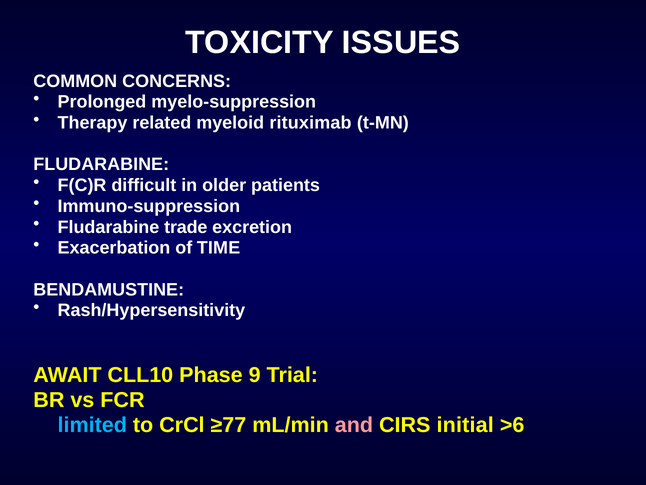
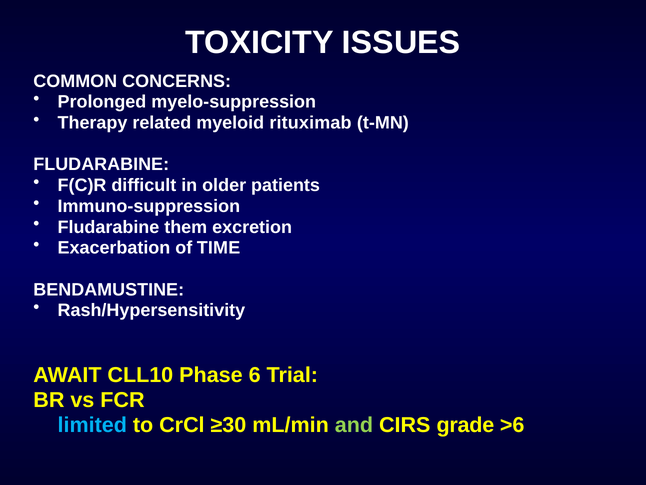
trade: trade -> them
9: 9 -> 6
≥77: ≥77 -> ≥30
and colour: pink -> light green
initial: initial -> grade
